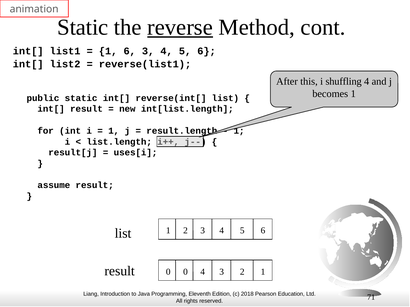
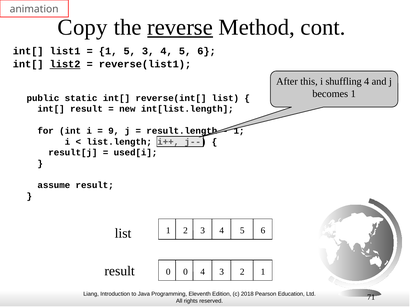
Static at (83, 27): Static -> Copy
1 6: 6 -> 5
list2 underline: none -> present
1 at (114, 131): 1 -> 9
uses[i: uses[i -> used[i
